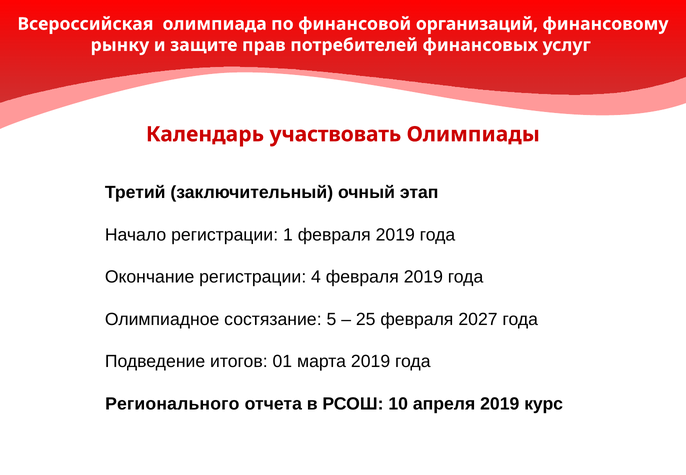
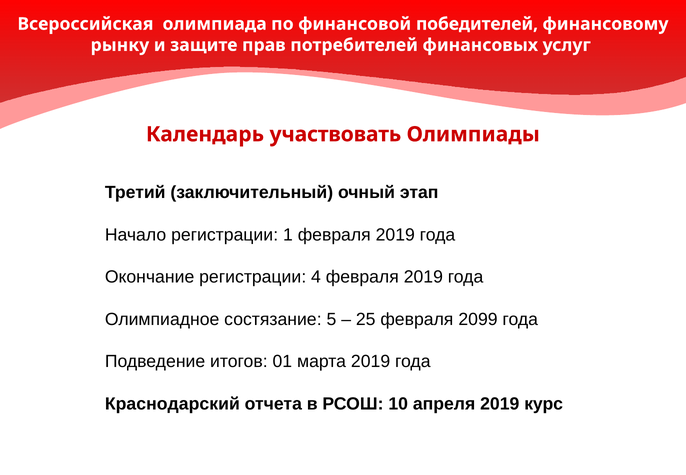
организаций: организаций -> победителей
2027: 2027 -> 2099
Регионального: Регионального -> Краснодарский
